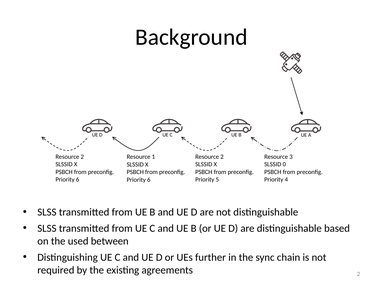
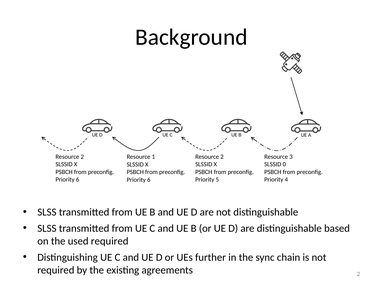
used between: between -> required
